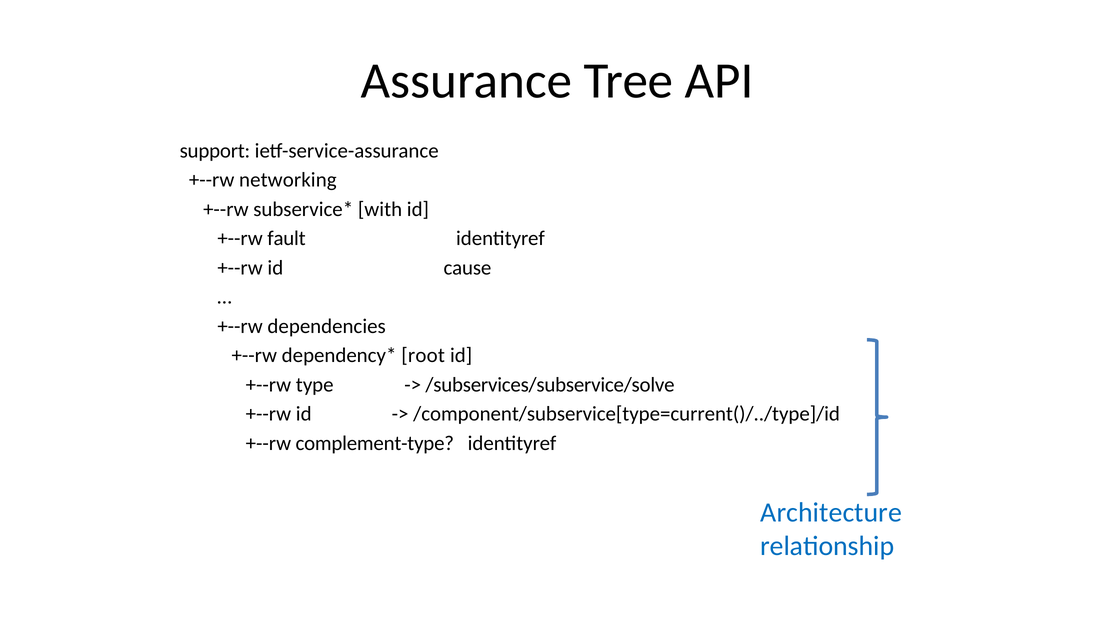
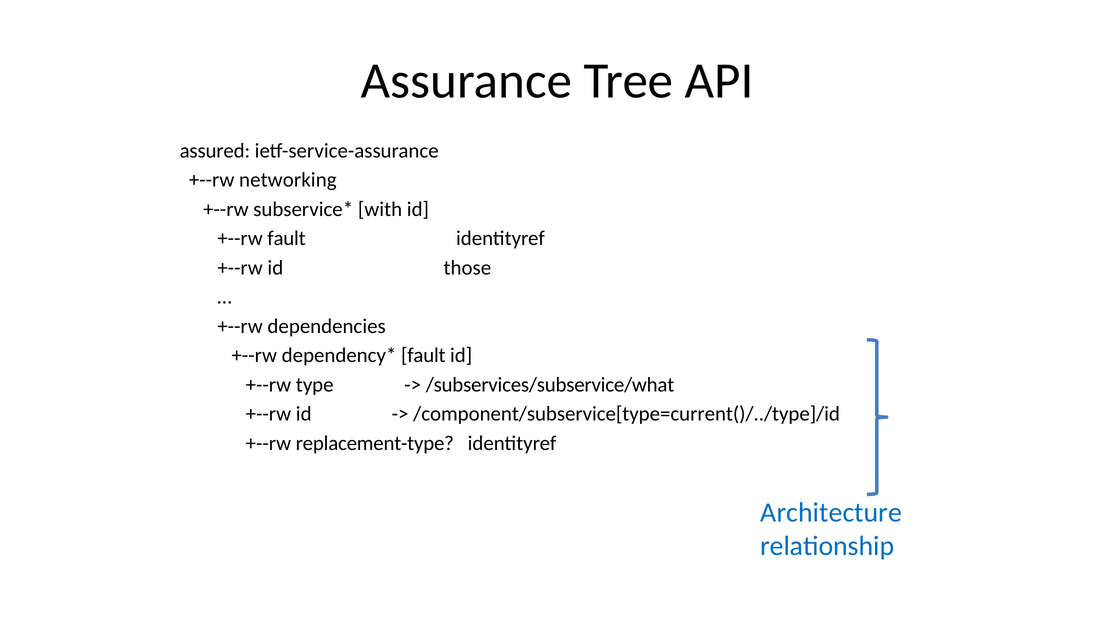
support: support -> assured
cause: cause -> those
root at (423, 356): root -> fault
/subservices/subservice/solve: /subservices/subservice/solve -> /subservices/subservice/what
complement-type: complement-type -> replacement-type
